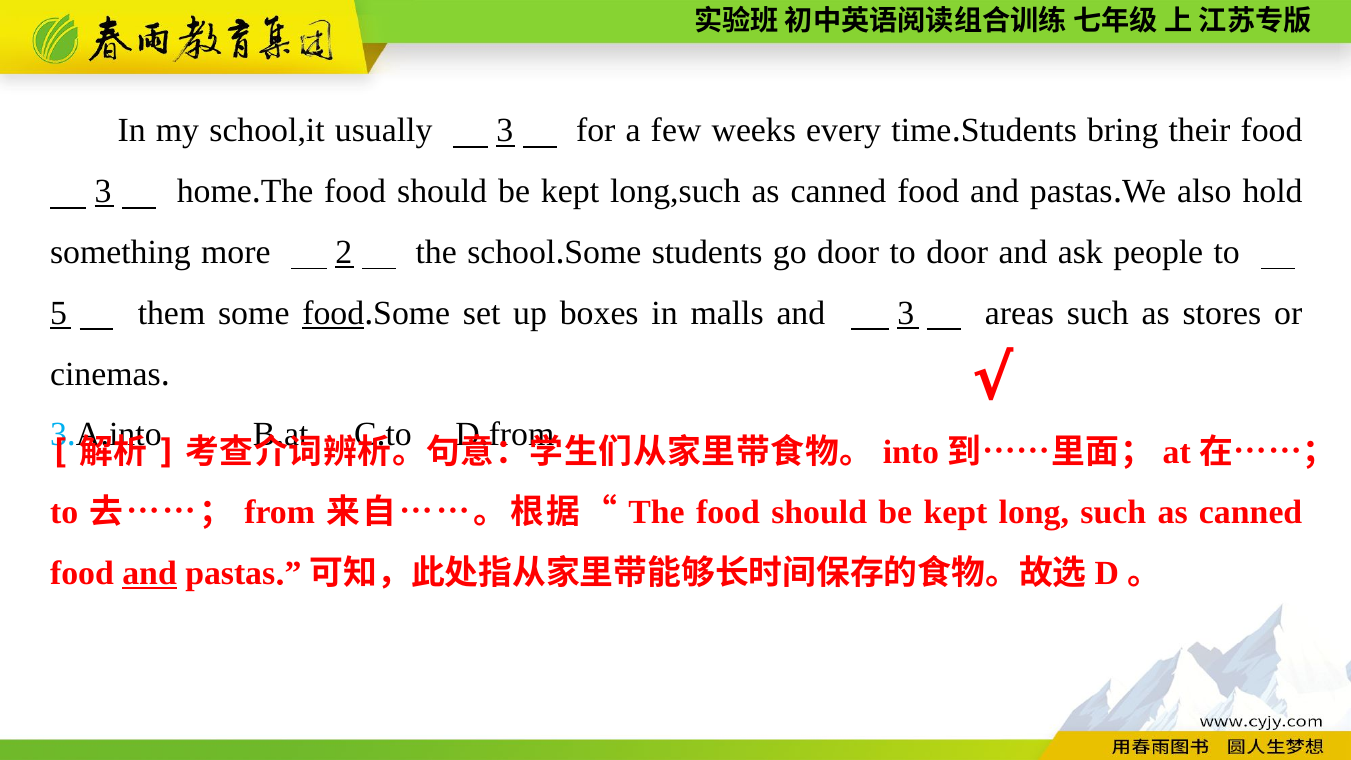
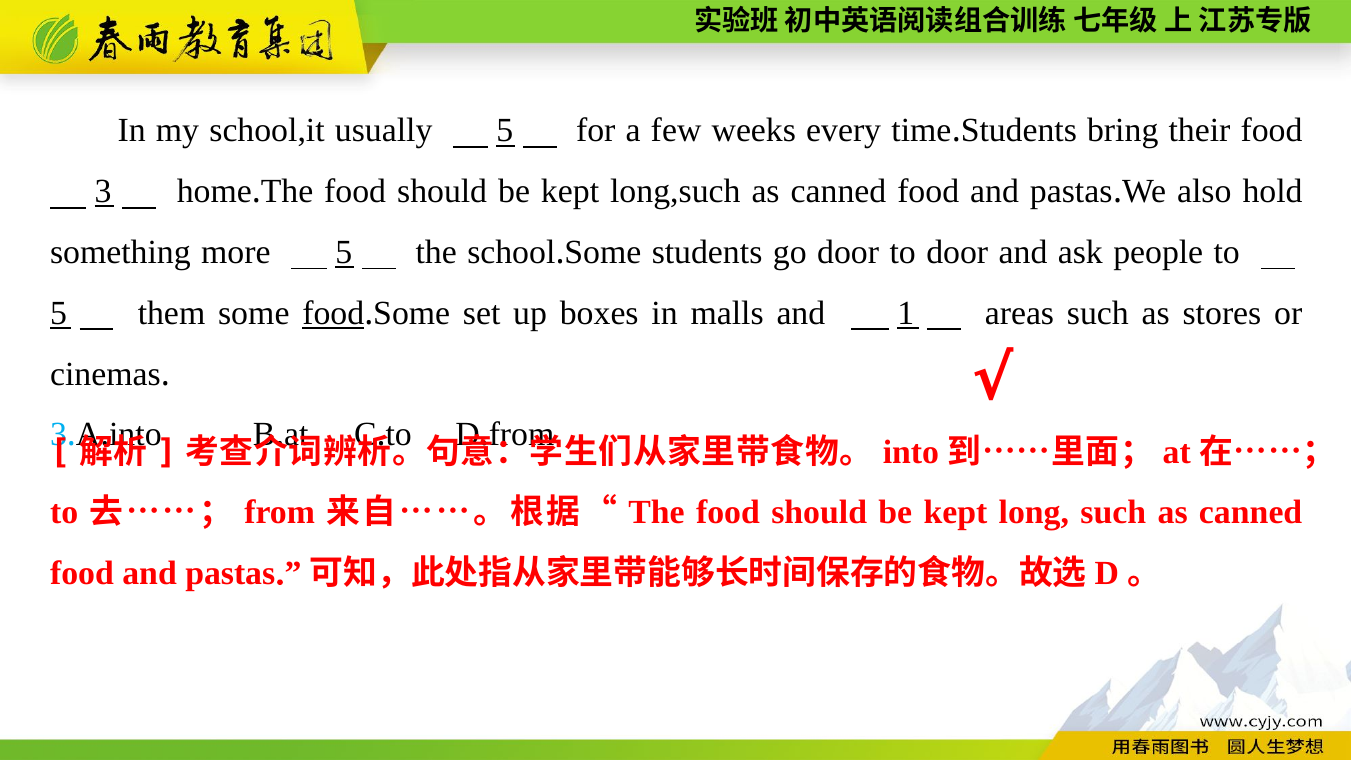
usually 3: 3 -> 5
more 2: 2 -> 5
and 3: 3 -> 1
and at (150, 574) underline: present -> none
